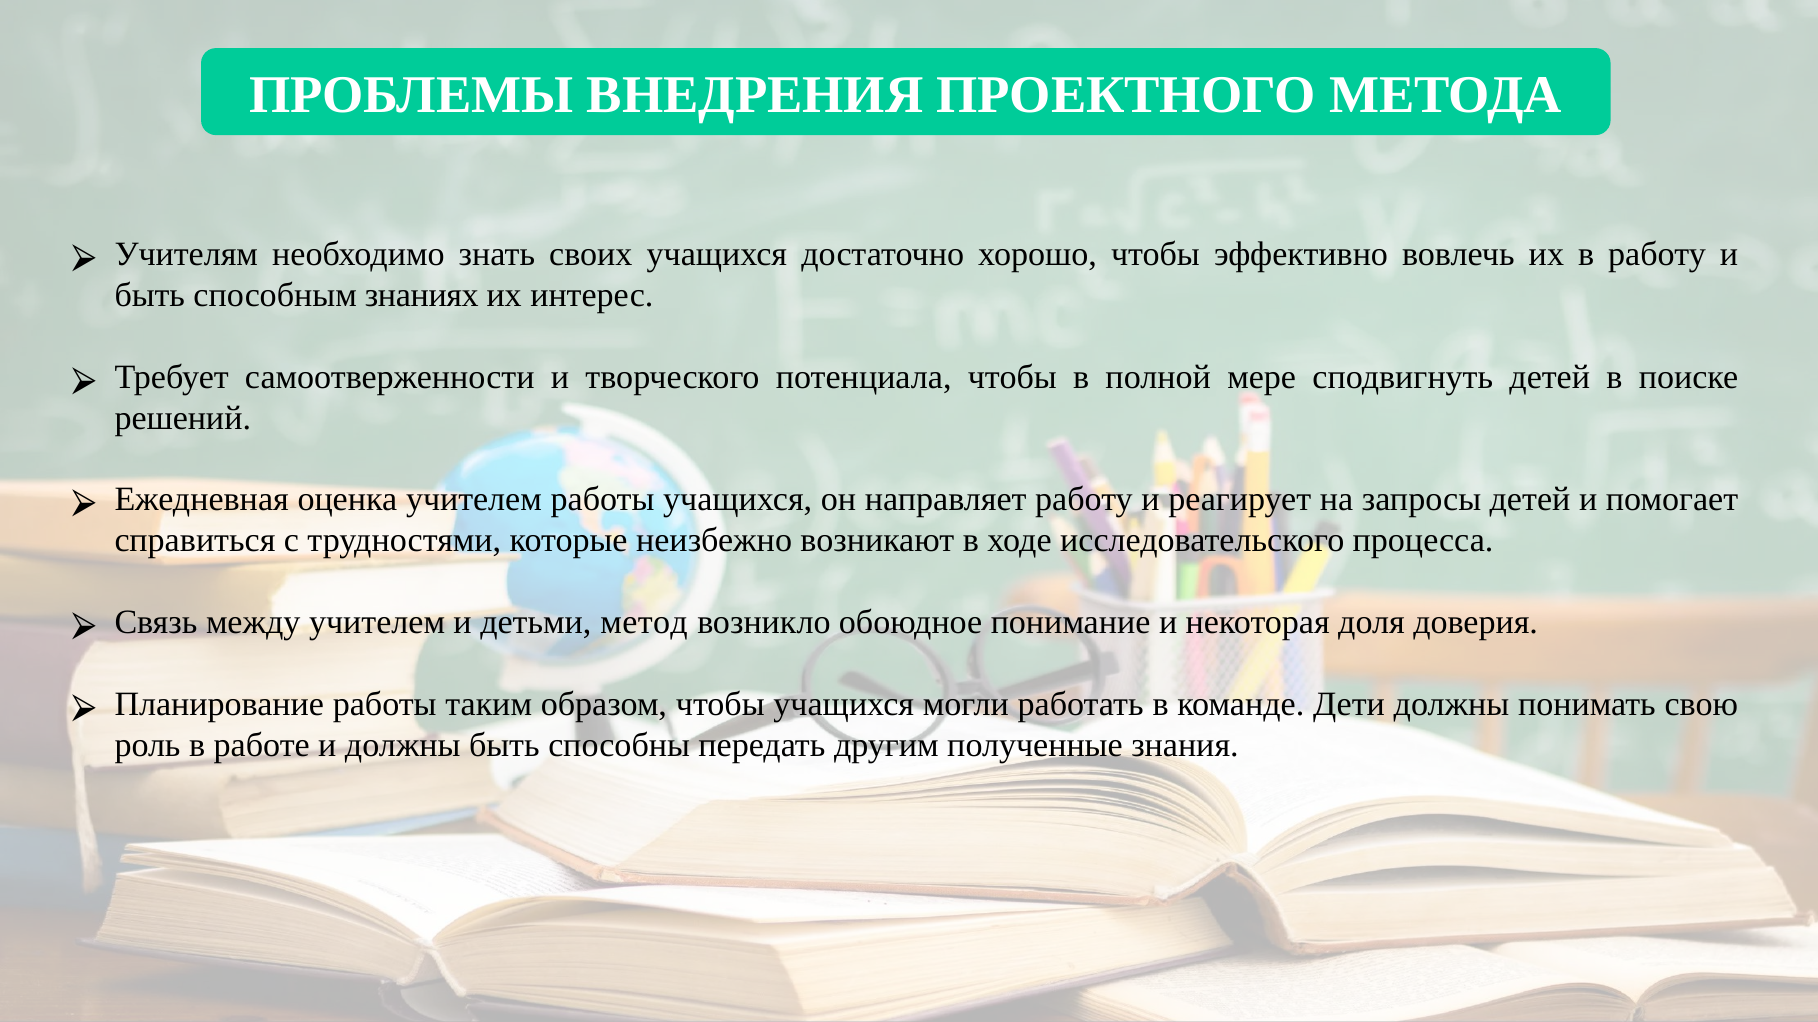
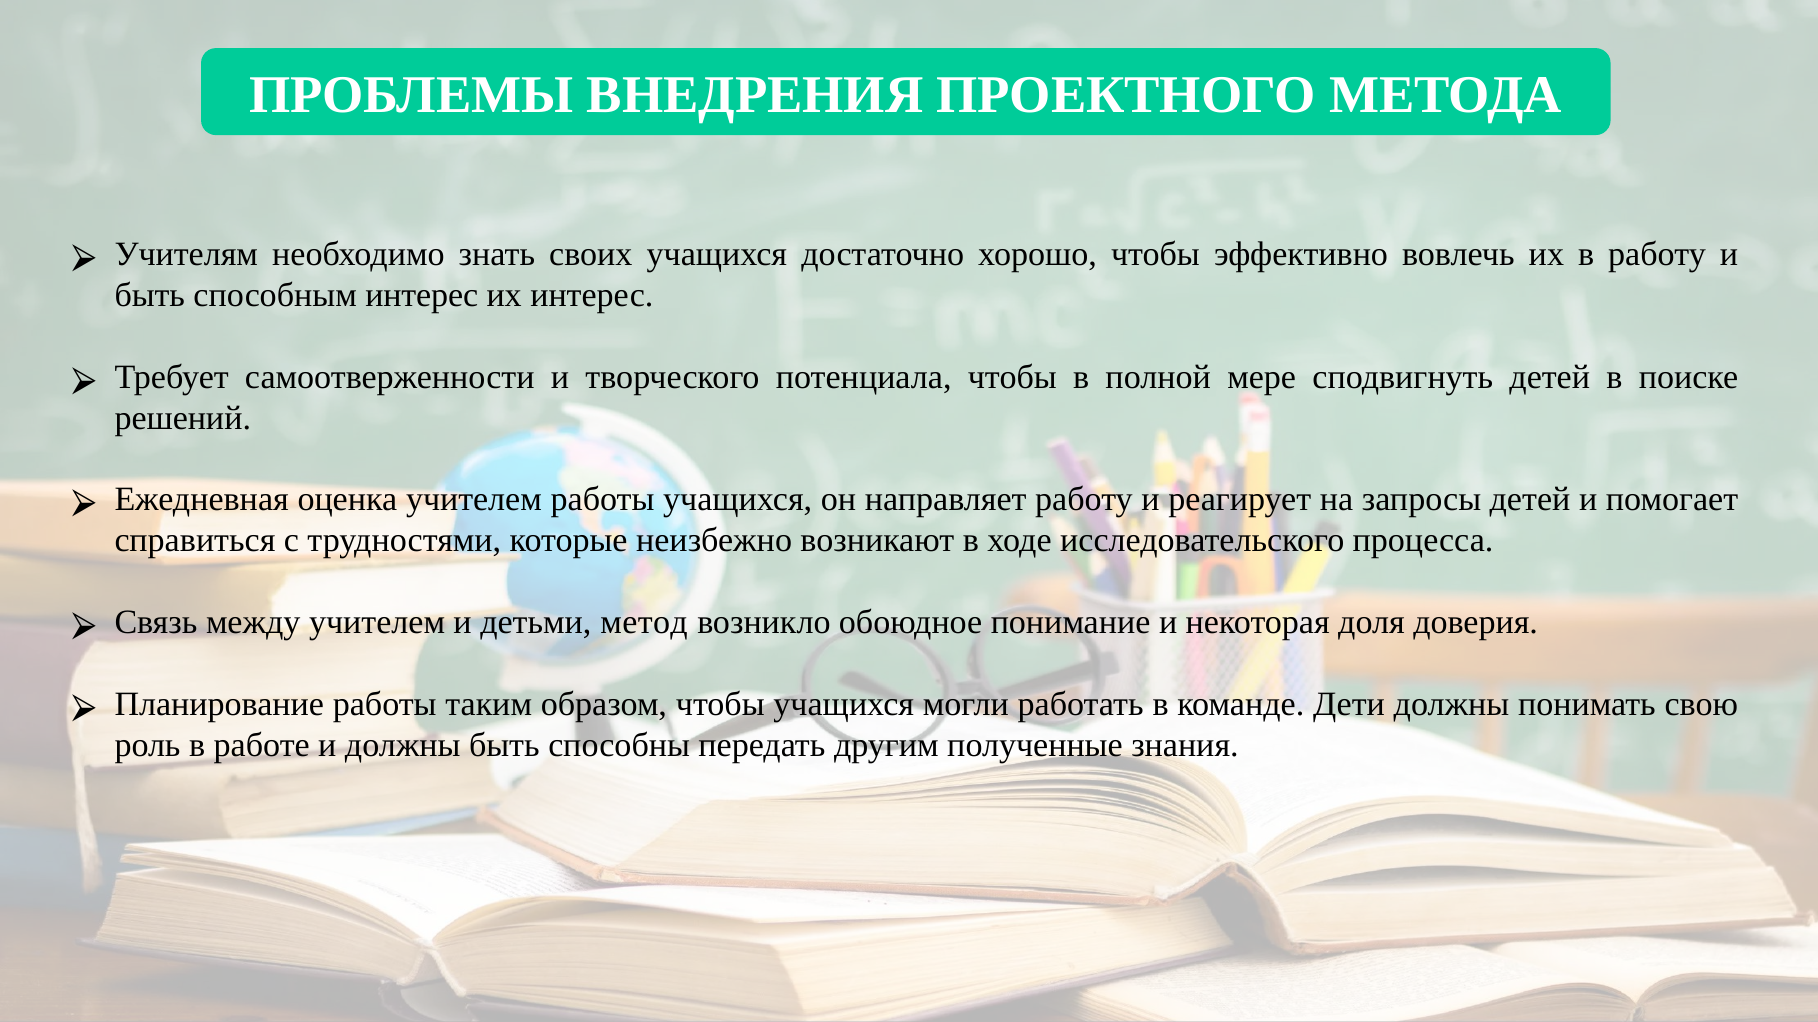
способным знаниях: знаниях -> интерес
